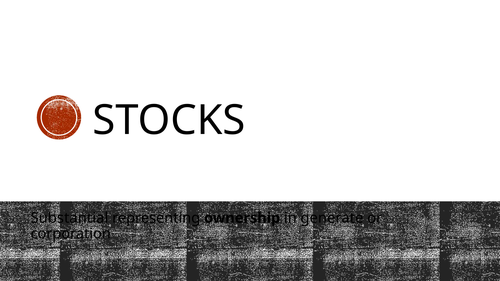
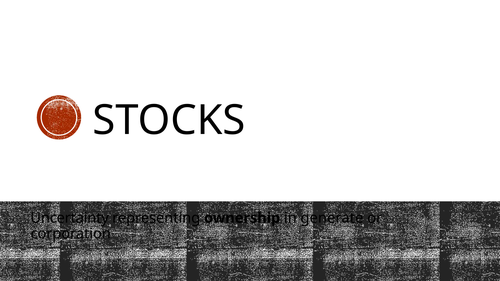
Substantial: Substantial -> Uncertainty
